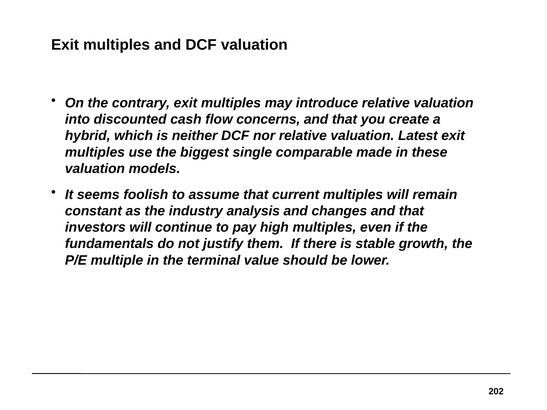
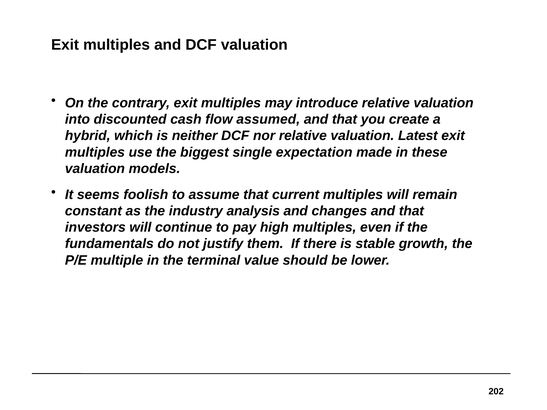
concerns: concerns -> assumed
comparable: comparable -> expectation
